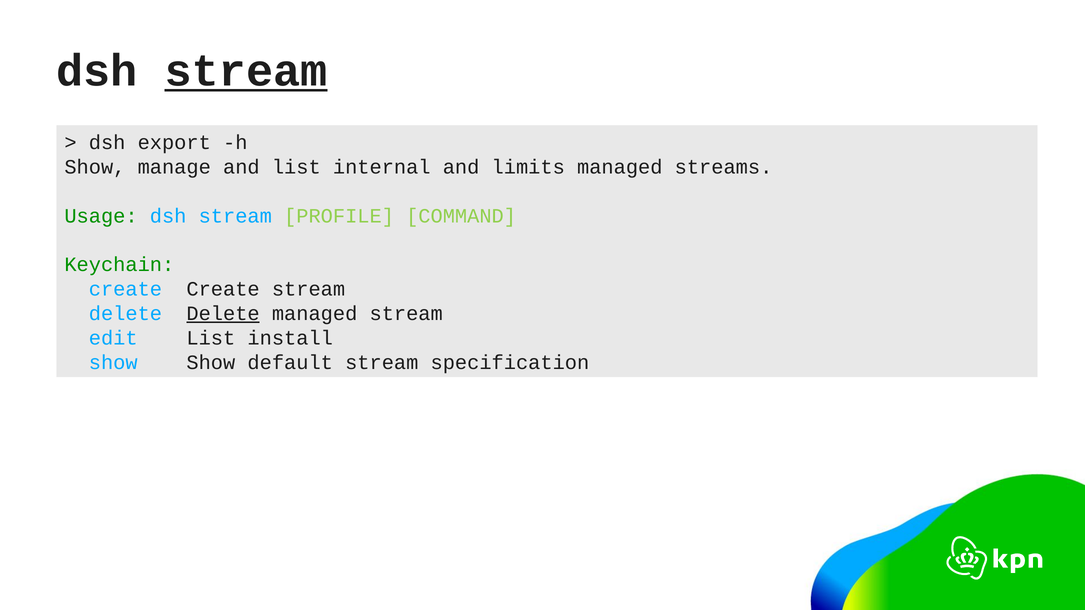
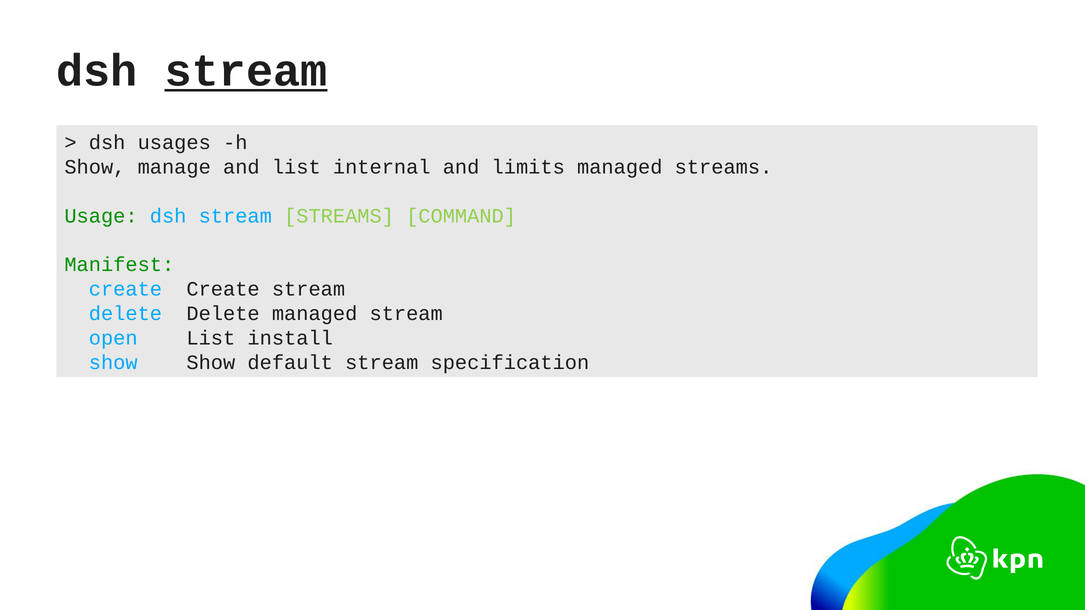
export: export -> usages
stream PROFILE: PROFILE -> STREAMS
Keychain: Keychain -> Manifest
Delete at (223, 314) underline: present -> none
edit: edit -> open
